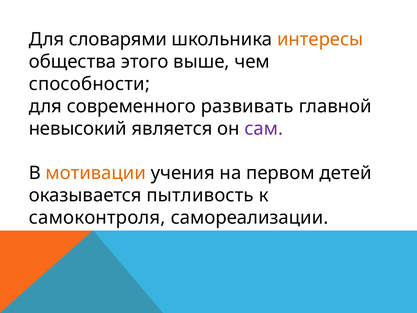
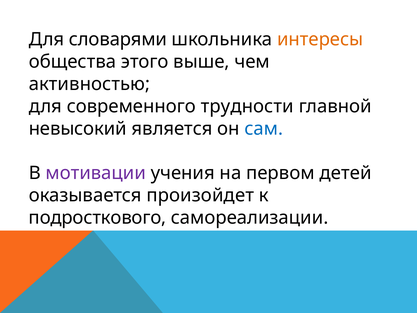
способности: способности -> активностью
развивать: развивать -> трудности
сам colour: purple -> blue
мотивации colour: orange -> purple
пытливость: пытливость -> произойдет
самоконтроля: самоконтроля -> подросткового
